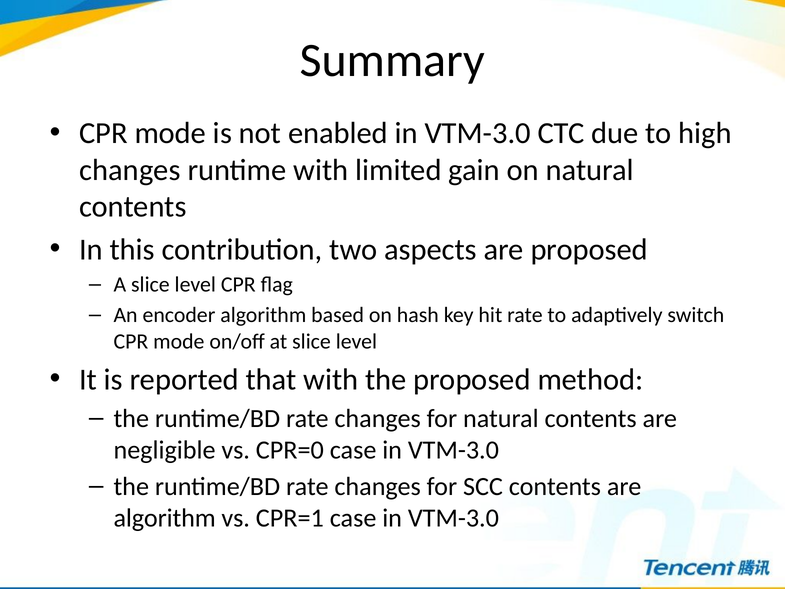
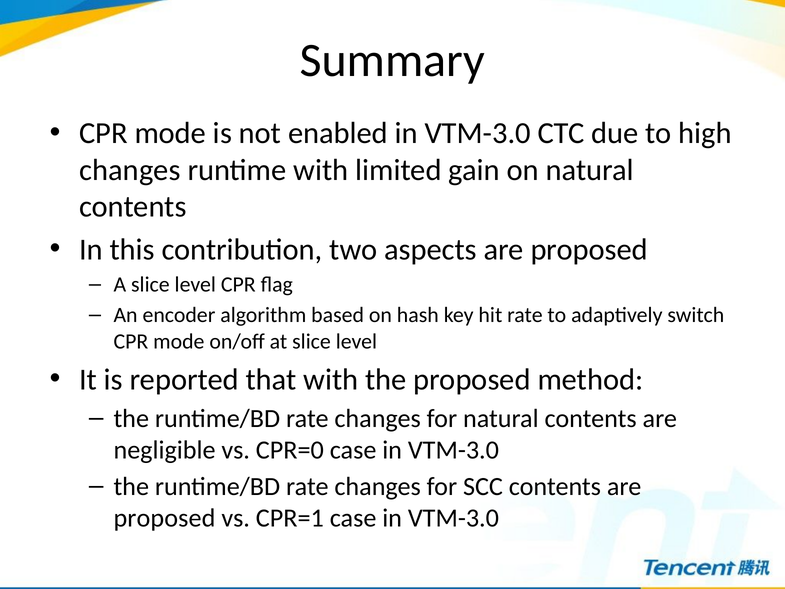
algorithm at (165, 518): algorithm -> proposed
